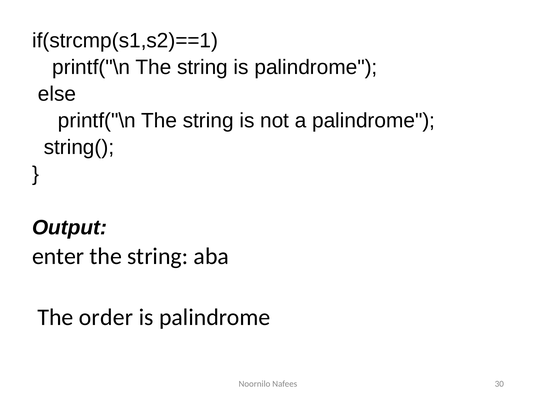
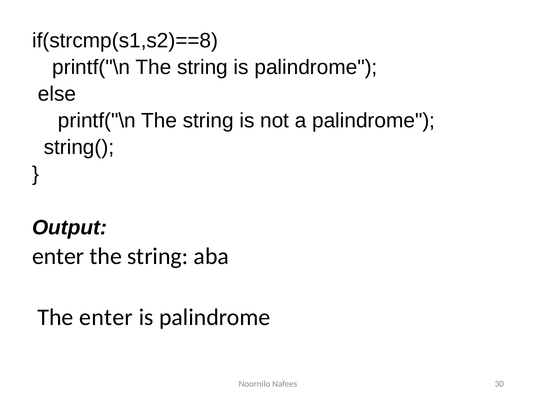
if(strcmp(s1,s2)==1: if(strcmp(s1,s2)==1 -> if(strcmp(s1,s2)==8
The order: order -> enter
